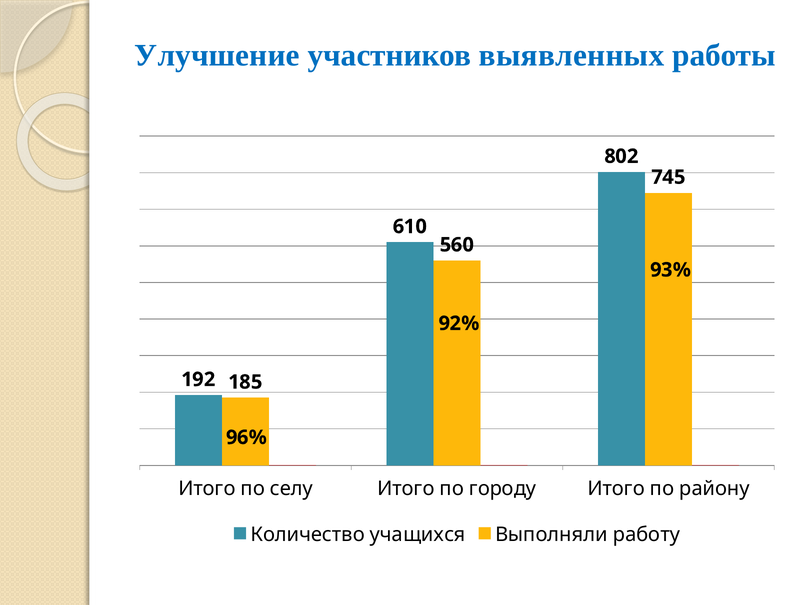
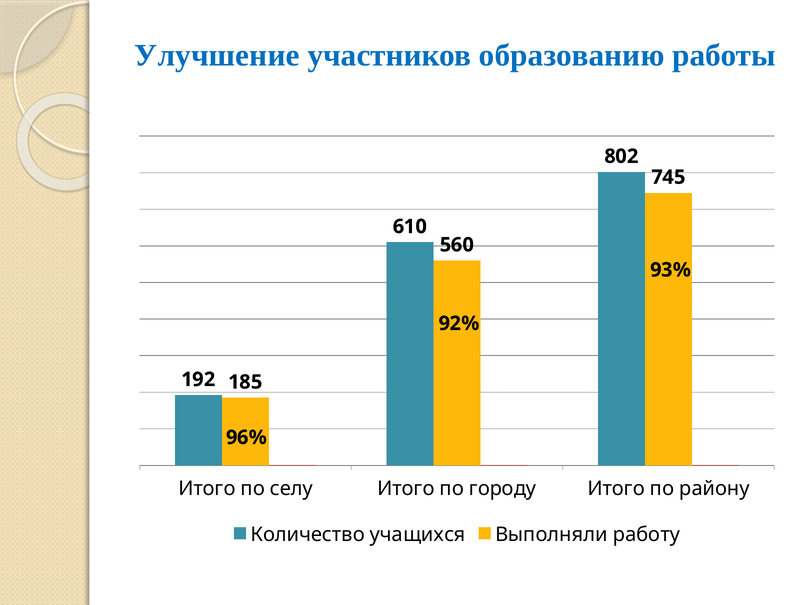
выявленных: выявленных -> образованию
